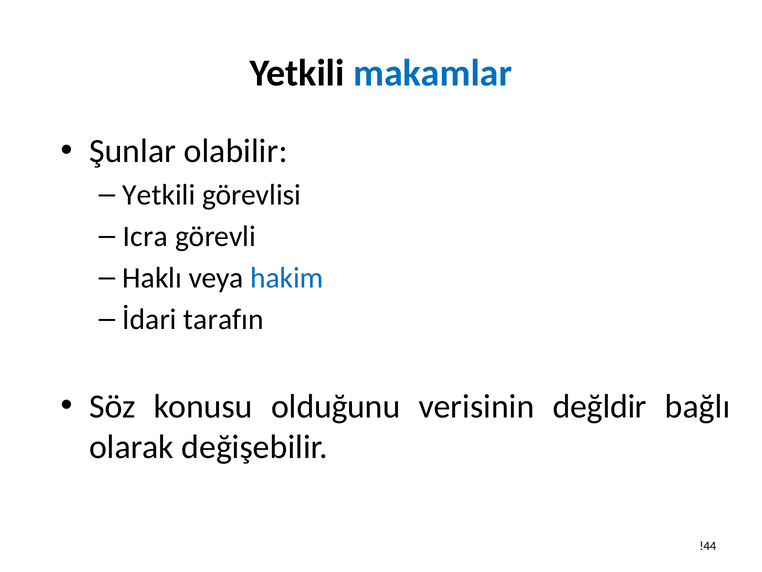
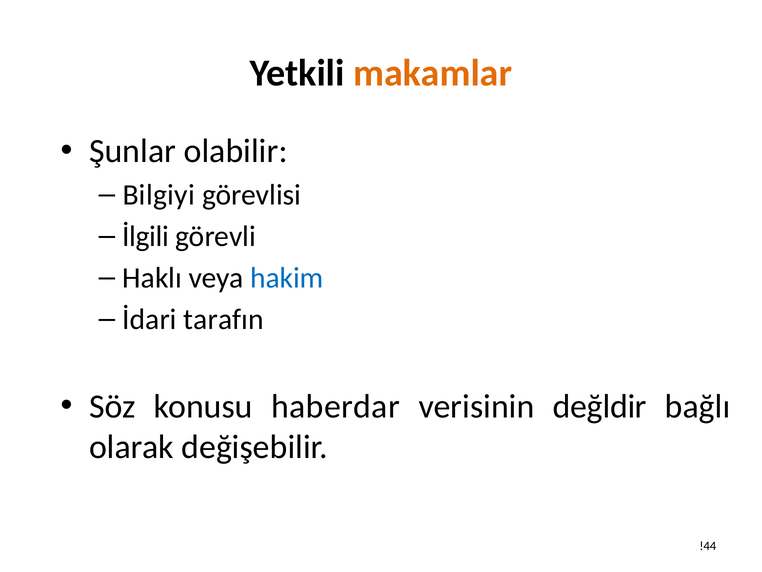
makamlar colour: blue -> orange
Yetkili at (159, 195): Yetkili -> Bilgiyi
Icra: Icra -> İlgili
olduğunu: olduğunu -> haberdar
